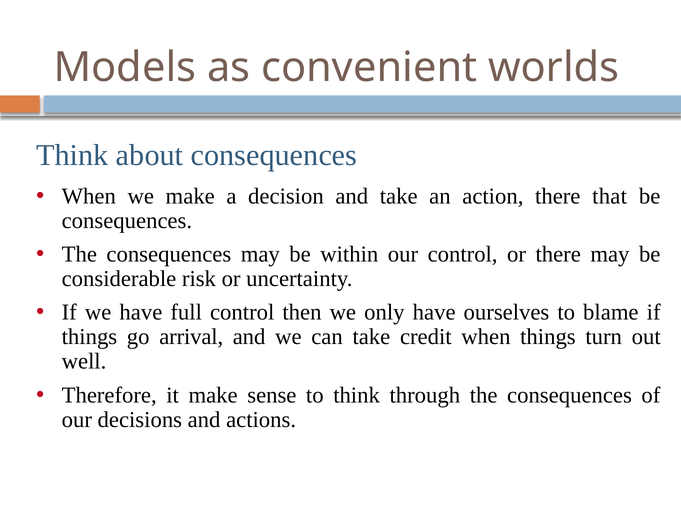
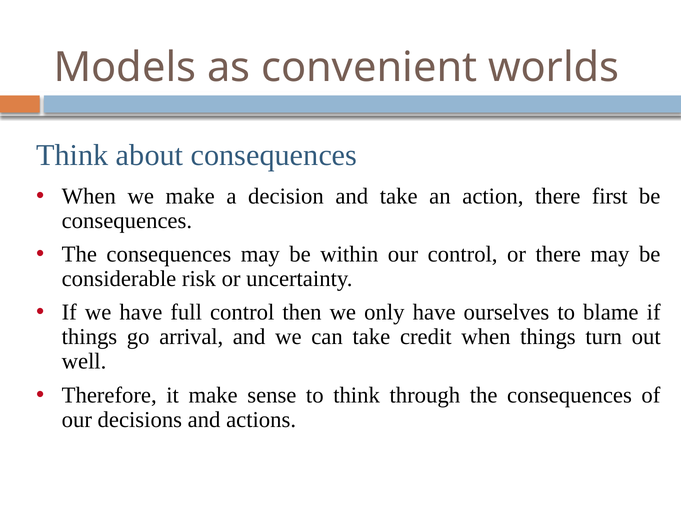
that: that -> first
